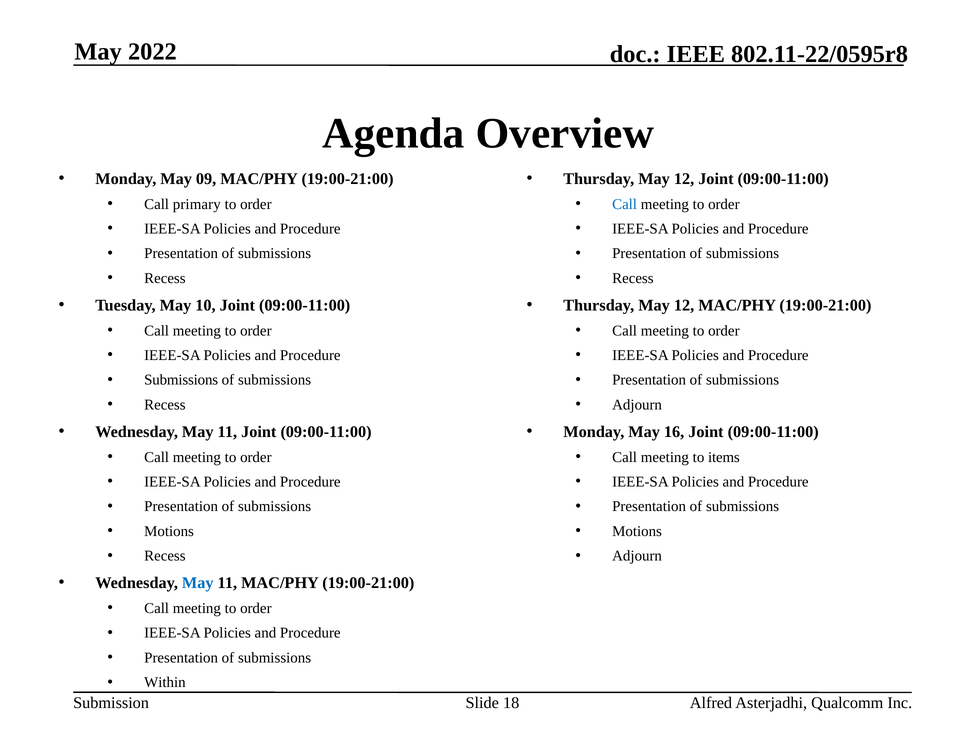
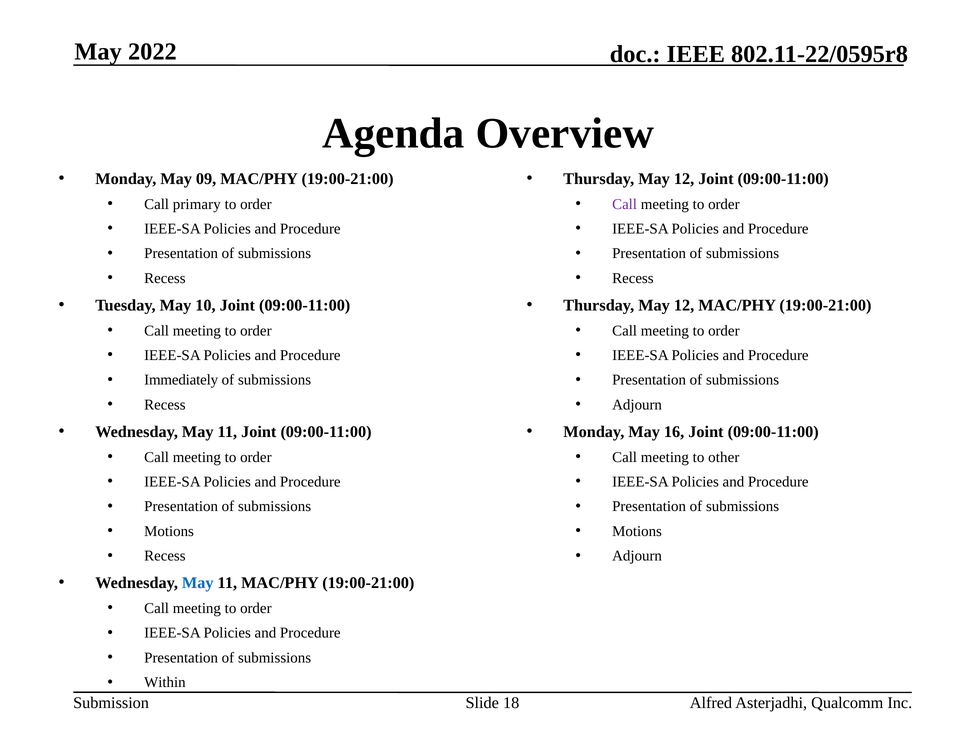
Call at (625, 204) colour: blue -> purple
Submissions at (181, 380): Submissions -> Immediately
items: items -> other
